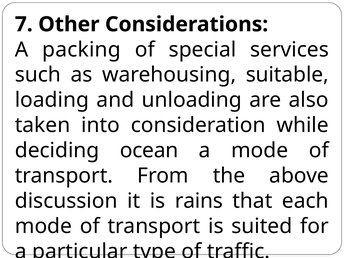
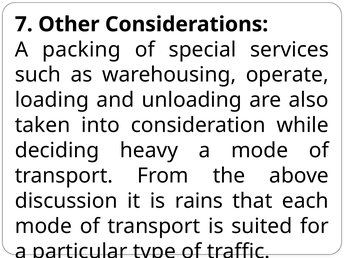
suitable: suitable -> operate
ocean: ocean -> heavy
